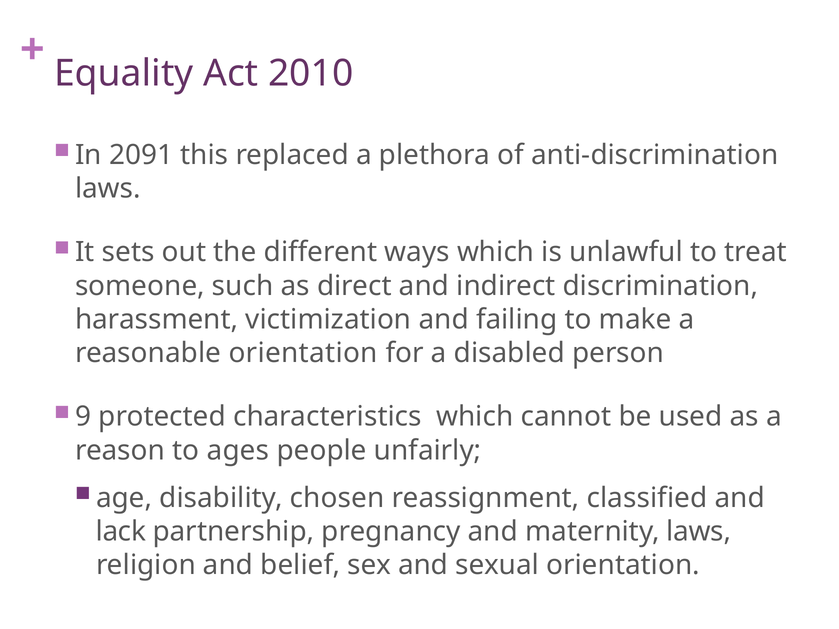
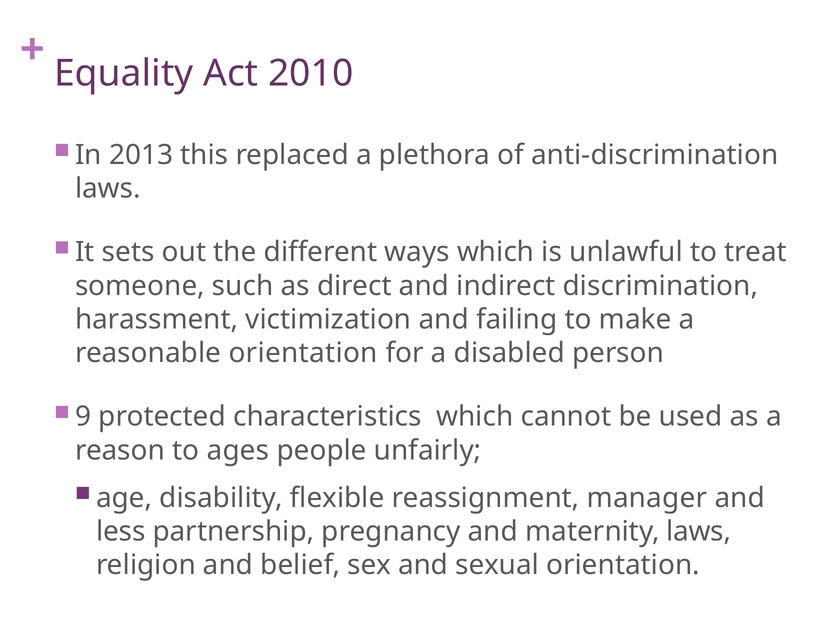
2091: 2091 -> 2013
chosen: chosen -> flexible
classified: classified -> manager
lack: lack -> less
